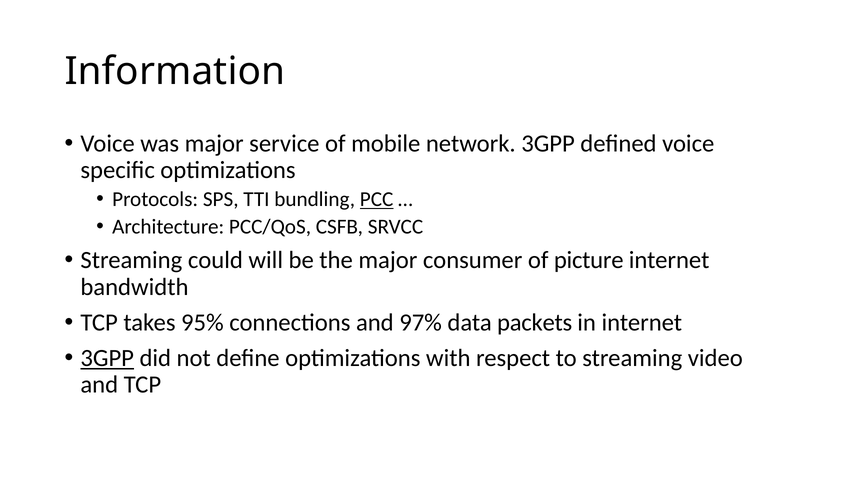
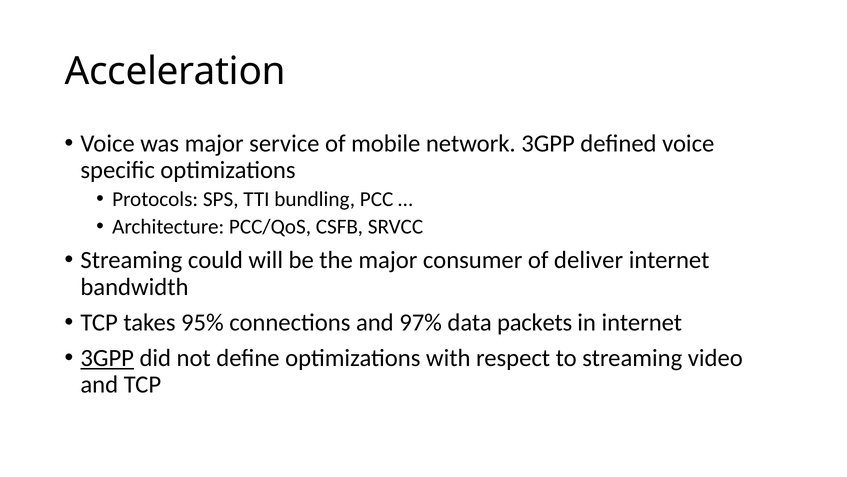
Information: Information -> Acceleration
PCC underline: present -> none
picture: picture -> deliver
